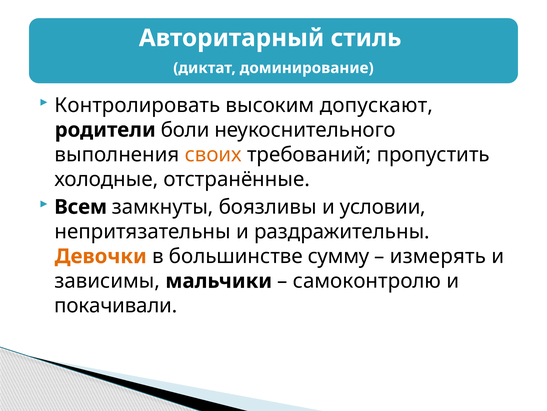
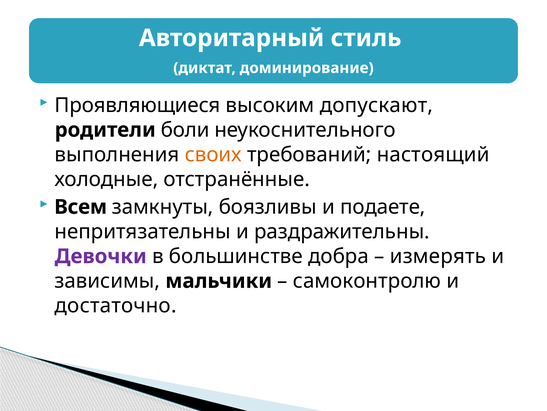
Контролировать: Контролировать -> Проявляющиеся
пропустить: пропустить -> настоящий
условии: условии -> подаете
Девочки colour: orange -> purple
сумму: сумму -> добра
покачивали: покачивали -> достаточно
